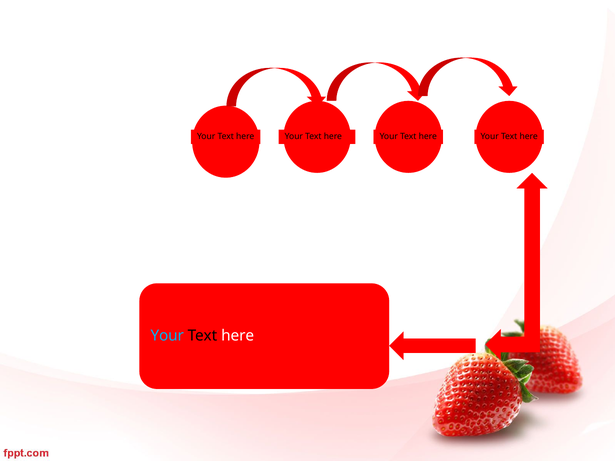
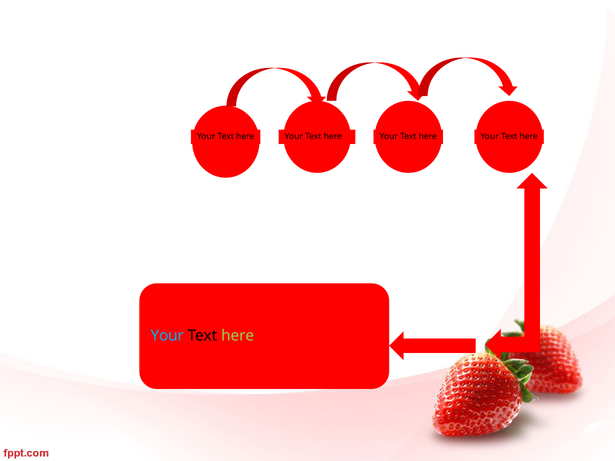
here at (238, 336) colour: white -> light green
